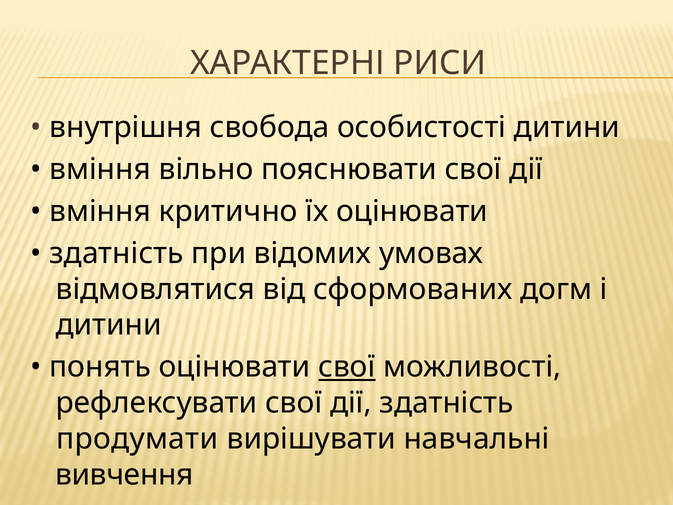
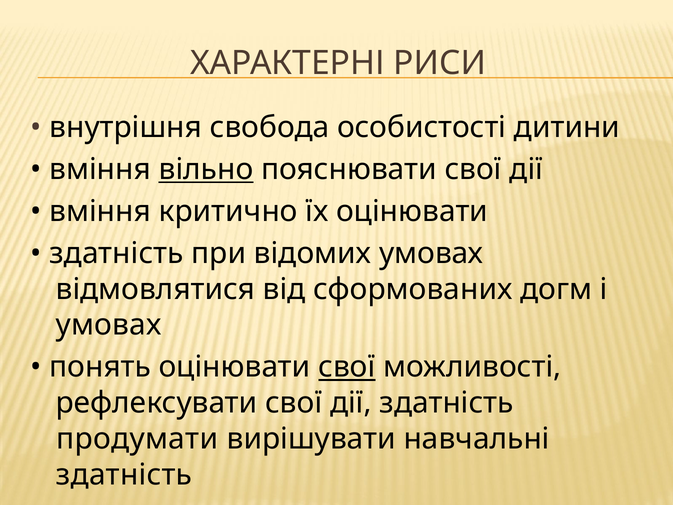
вільно underline: none -> present
дитини at (109, 325): дитини -> умовах
вивчення at (124, 475): вивчення -> здатність
